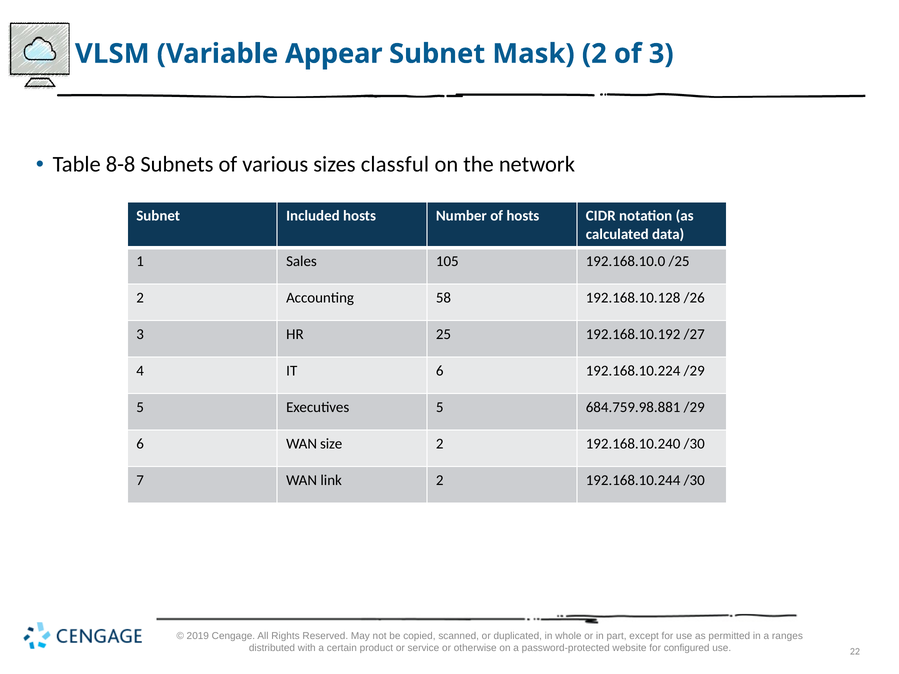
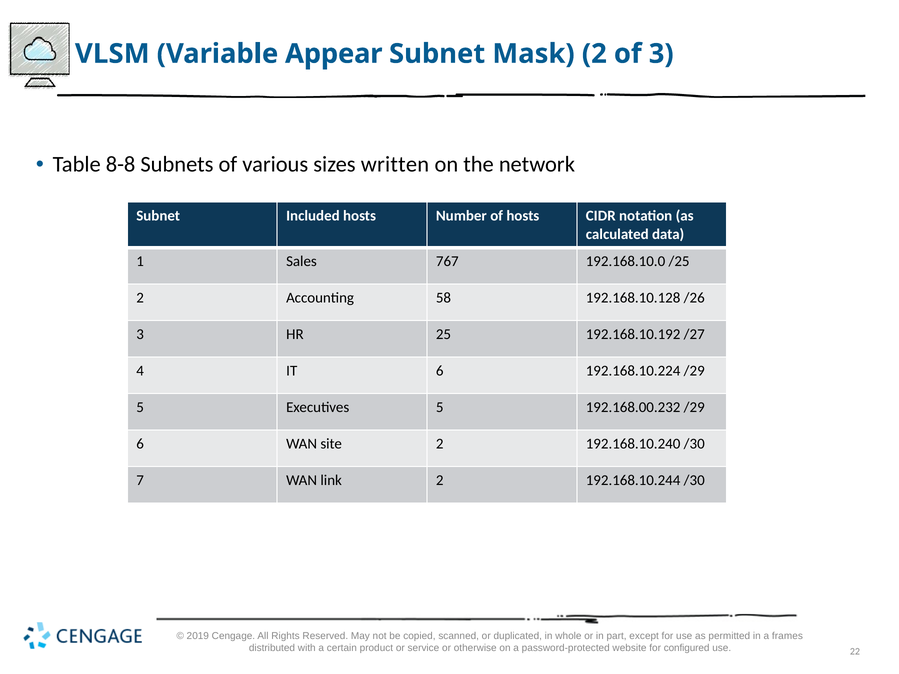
classful: classful -> written
105: 105 -> 767
684.759.98.881: 684.759.98.881 -> 192.168.00.232
size: size -> site
ranges: ranges -> frames
